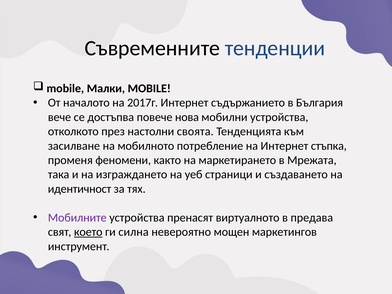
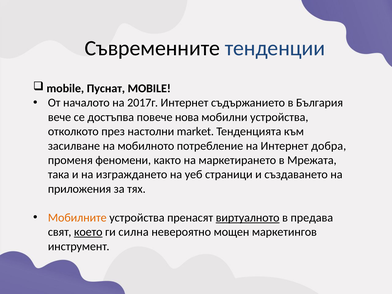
Малки: Малки -> Пуснат
своята: своята -> market
стъпка: стъпка -> добра
идентичност: идентичност -> приложения
Мобилните colour: purple -> orange
виртуалното underline: none -> present
